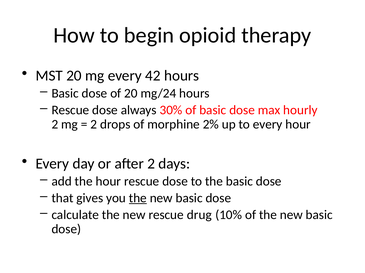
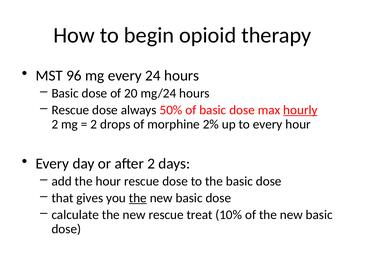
MST 20: 20 -> 96
42: 42 -> 24
30%: 30% -> 50%
hourly underline: none -> present
drug: drug -> treat
